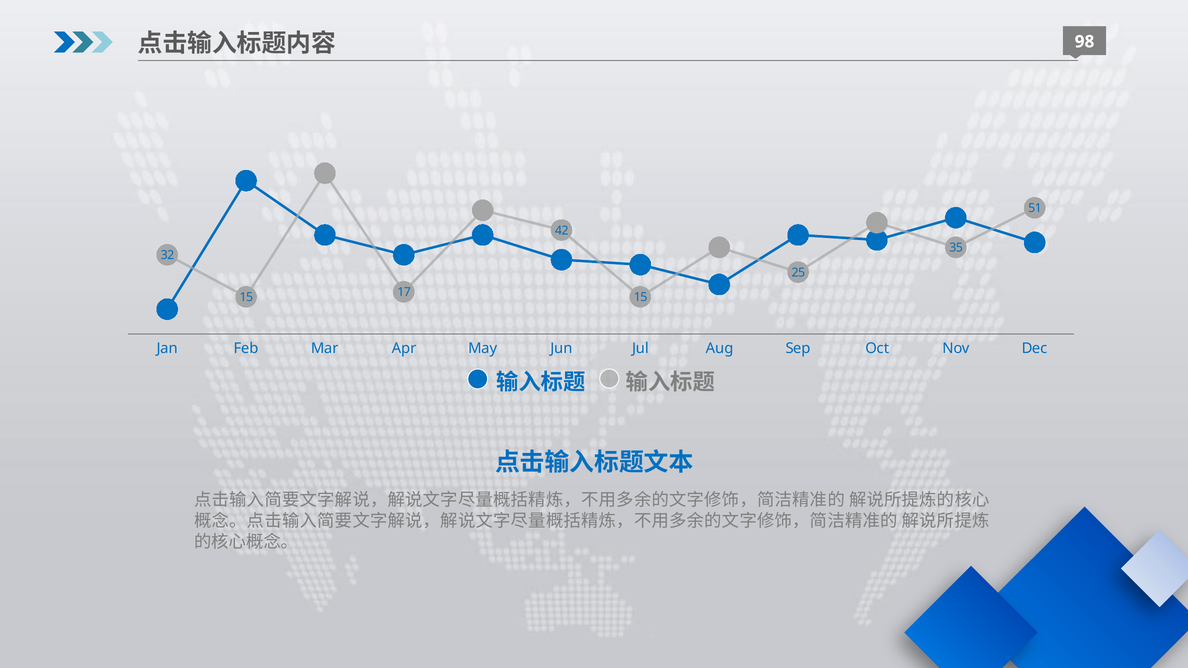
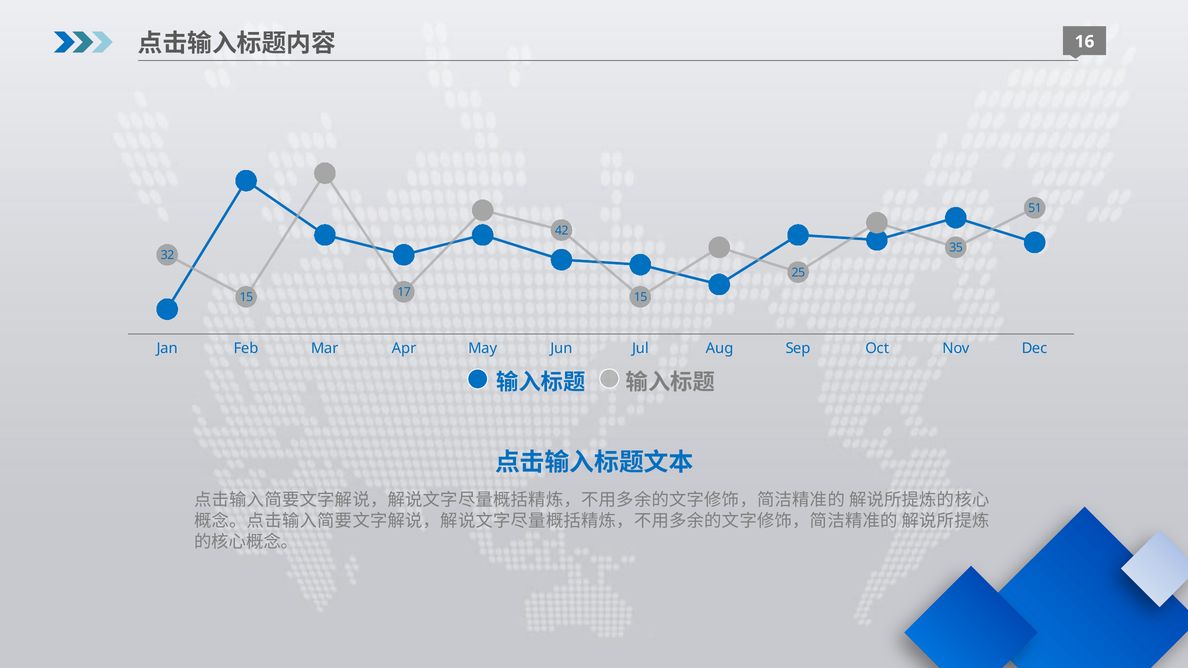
98: 98 -> 16
